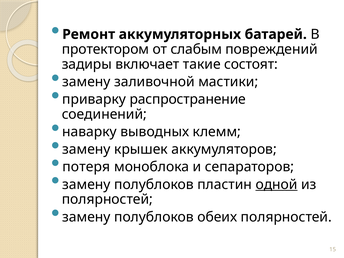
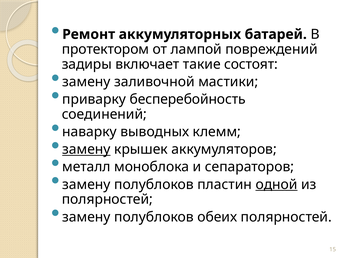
слабым: слабым -> лампой
распространение: распространение -> бесперебойность
замену at (86, 149) underline: none -> present
потеря: потеря -> металл
